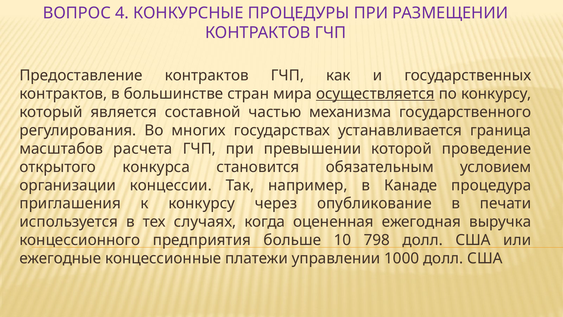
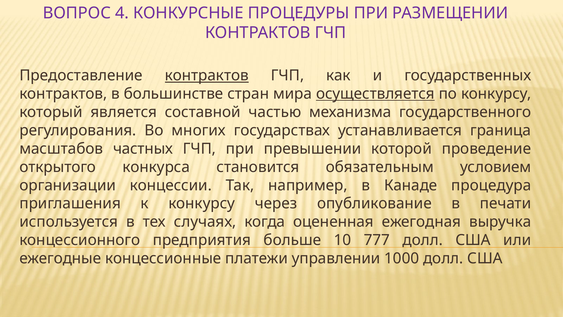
контрактов at (207, 75) underline: none -> present
расчета: расчета -> частных
798: 798 -> 777
